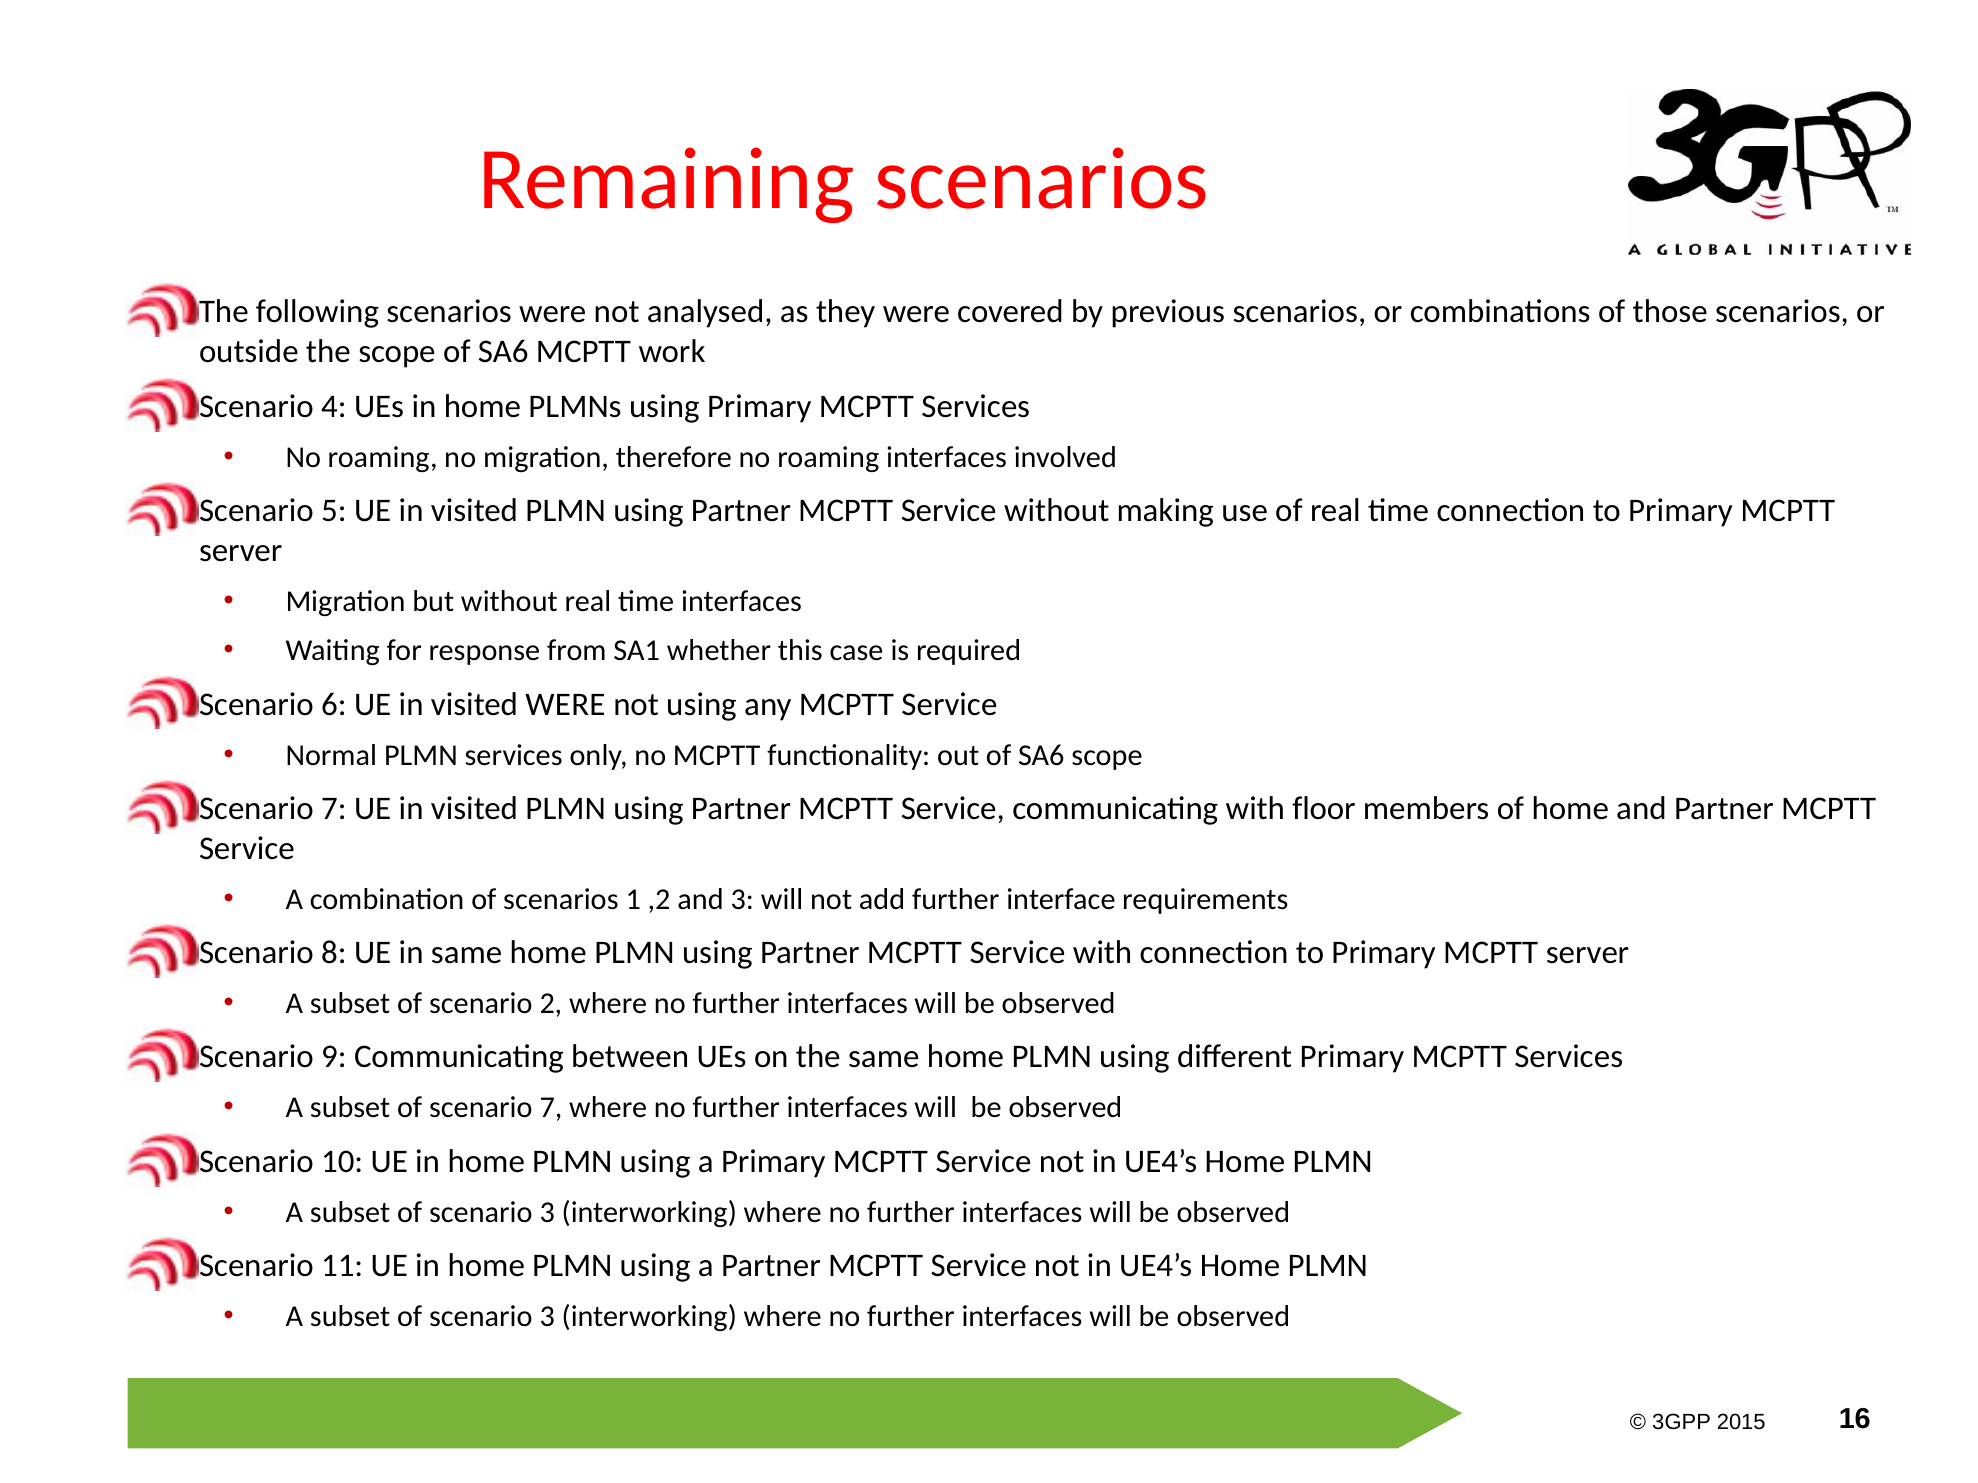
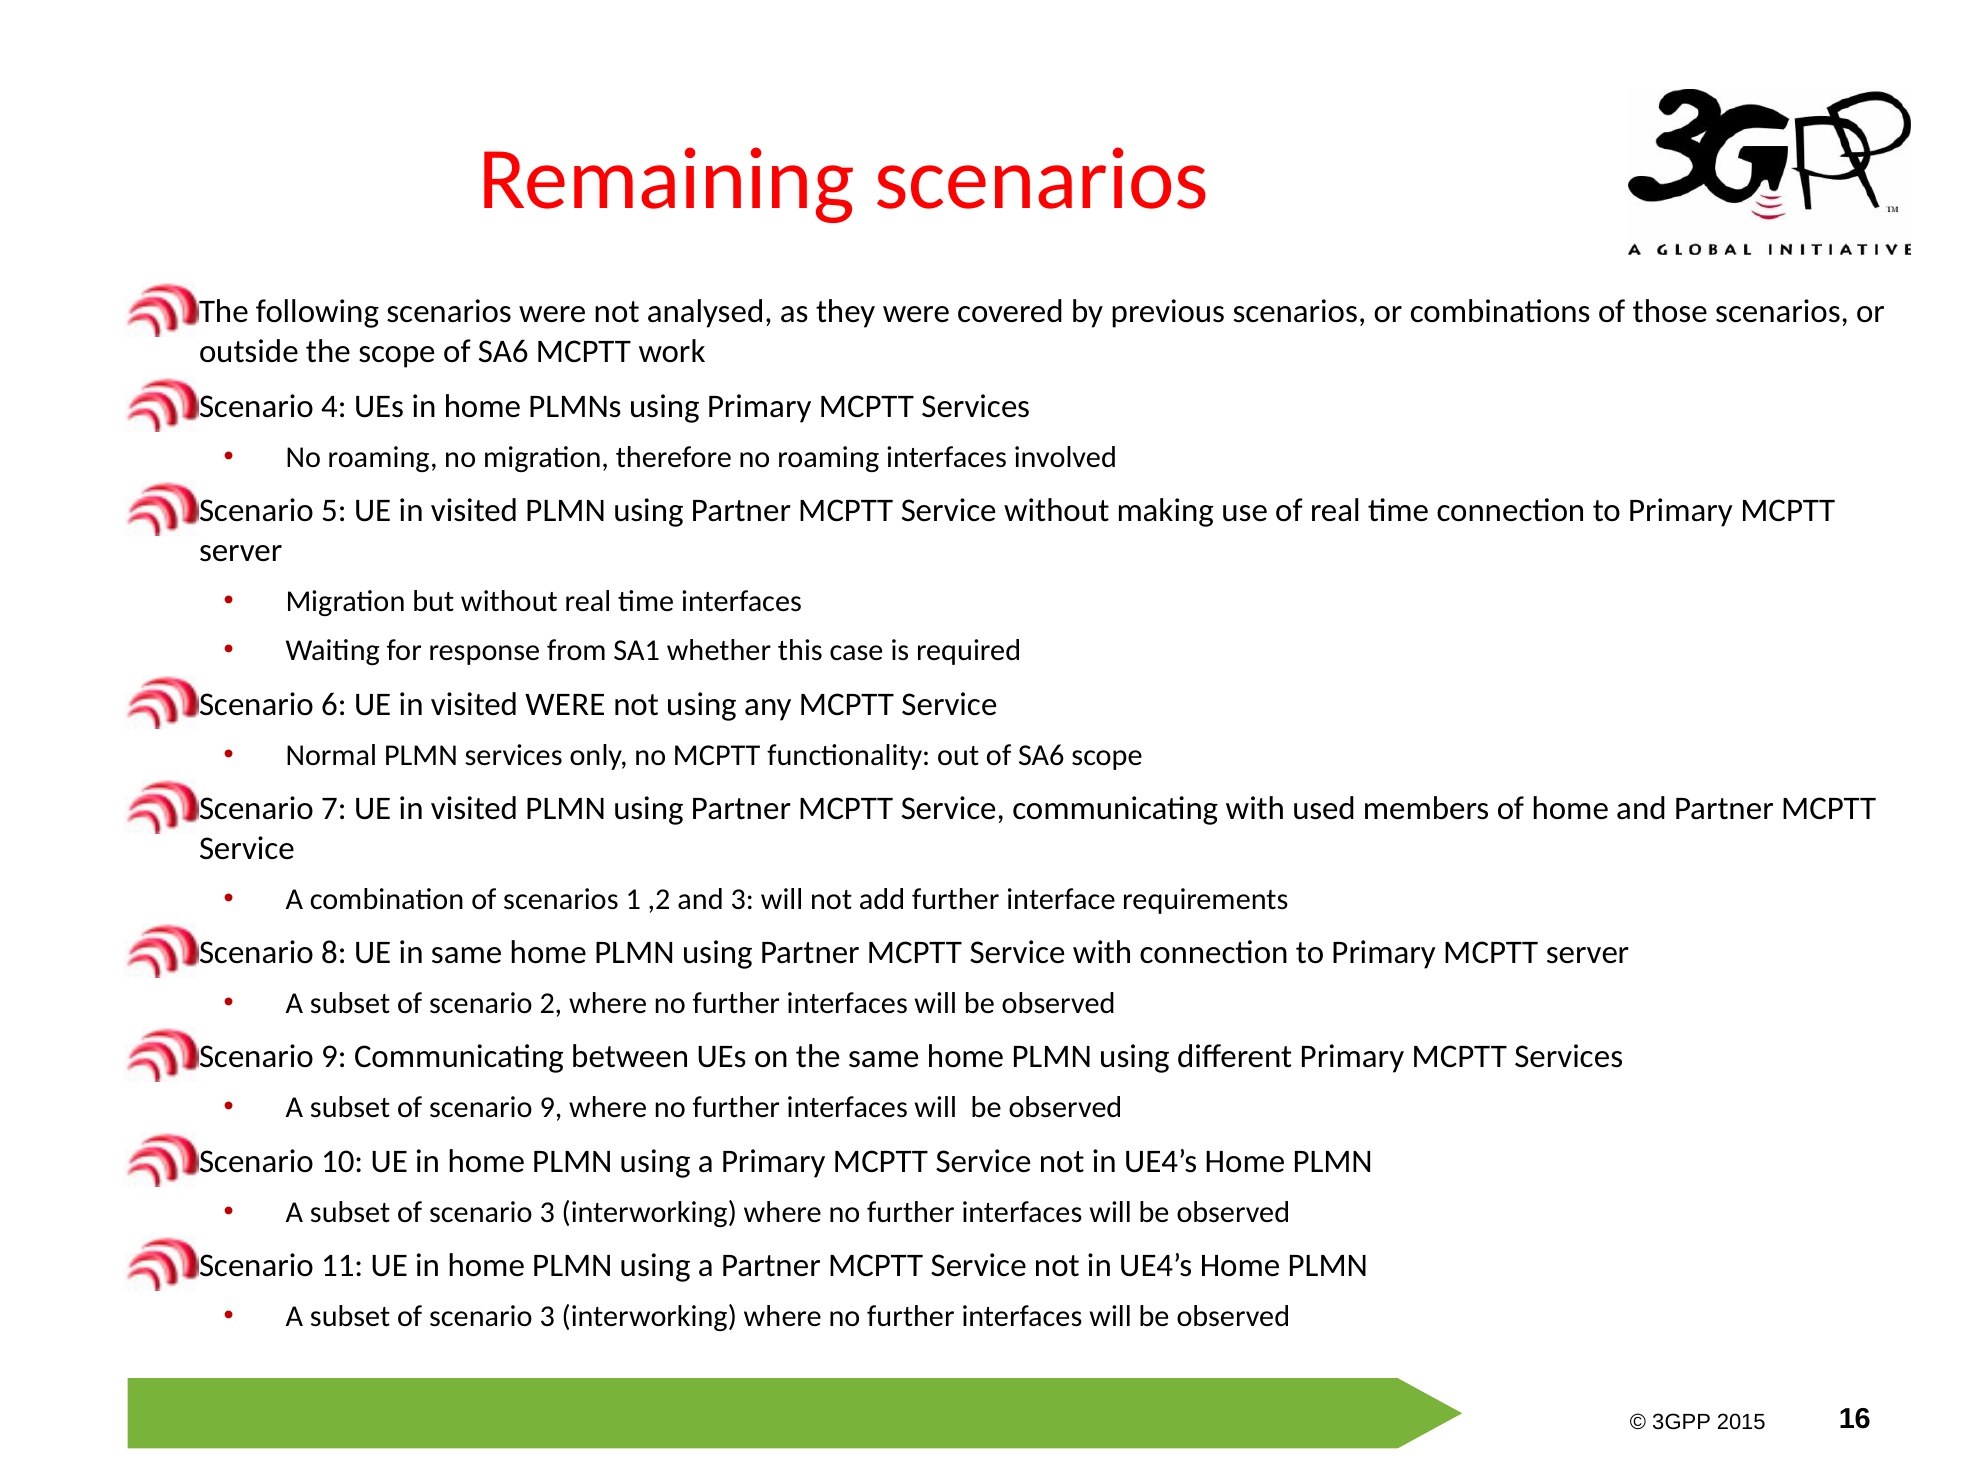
floor: floor -> used
of scenario 7: 7 -> 9
